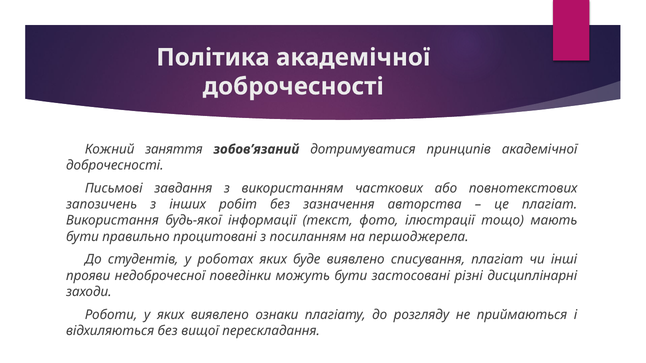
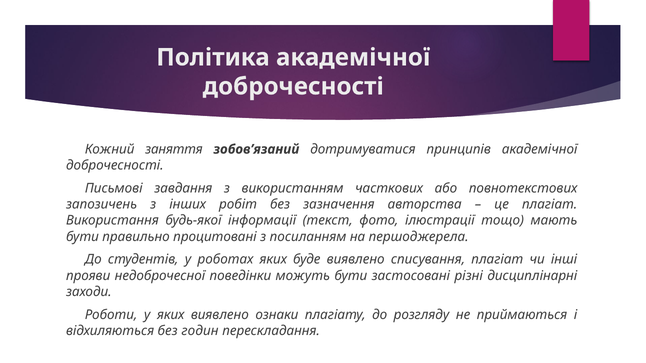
вищої: вищої -> годин
